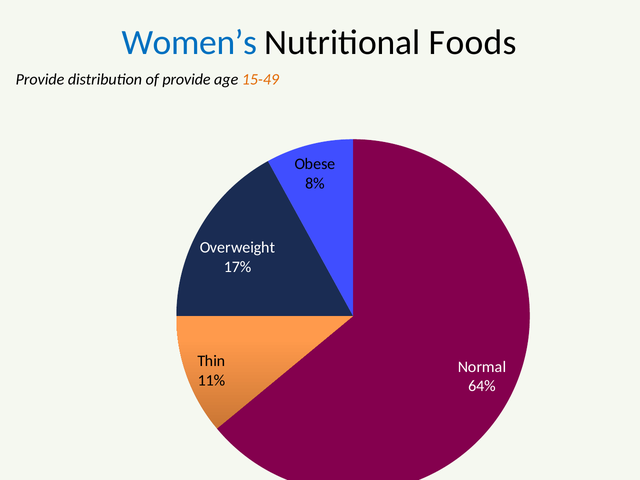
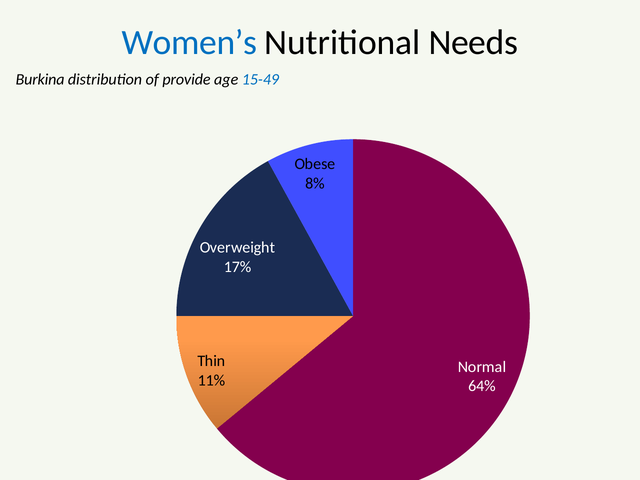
Foods: Foods -> Needs
Provide at (40, 80): Provide -> Burkina
15-49 colour: orange -> blue
